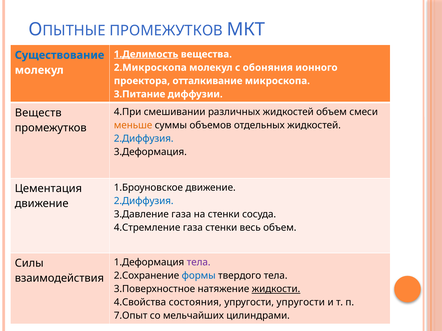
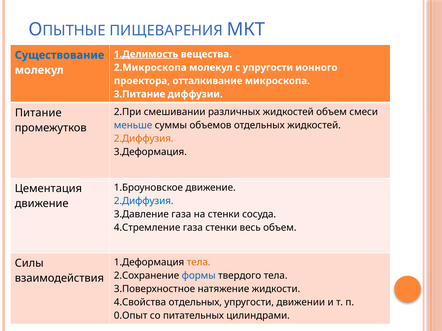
ПРОМЕЖУТКОВ at (166, 31): ПРОМЕЖУТКОВ -> ПИЩЕВАРЕНИЯ
с обоняния: обоняния -> упругости
4.При: 4.При -> 2.При
Веществ: Веществ -> Питание
меньше colour: orange -> blue
2.Диффузия at (144, 139) colour: blue -> orange
тела at (199, 263) colour: purple -> orange
жидкости underline: present -> none
4.Свойства состояния: состояния -> отдельных
упругости упругости: упругости -> движении
7.Опыт: 7.Опыт -> 0.Опыт
мельчайших: мельчайших -> питательных
